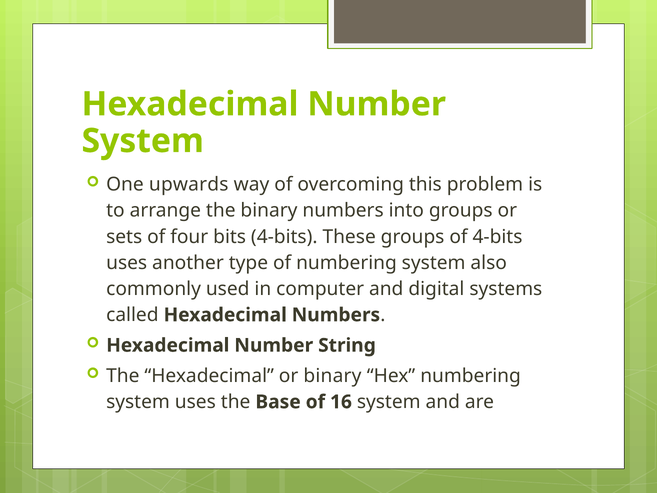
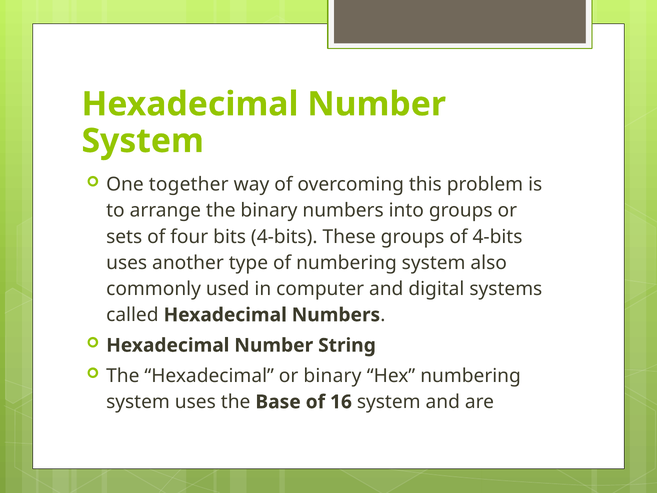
upwards: upwards -> together
